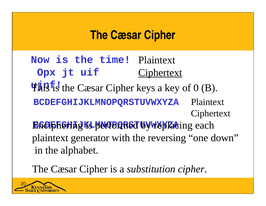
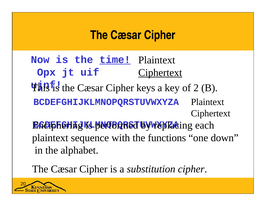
time underline: none -> present
0: 0 -> 2
generator: generator -> sequence
reversing: reversing -> functions
